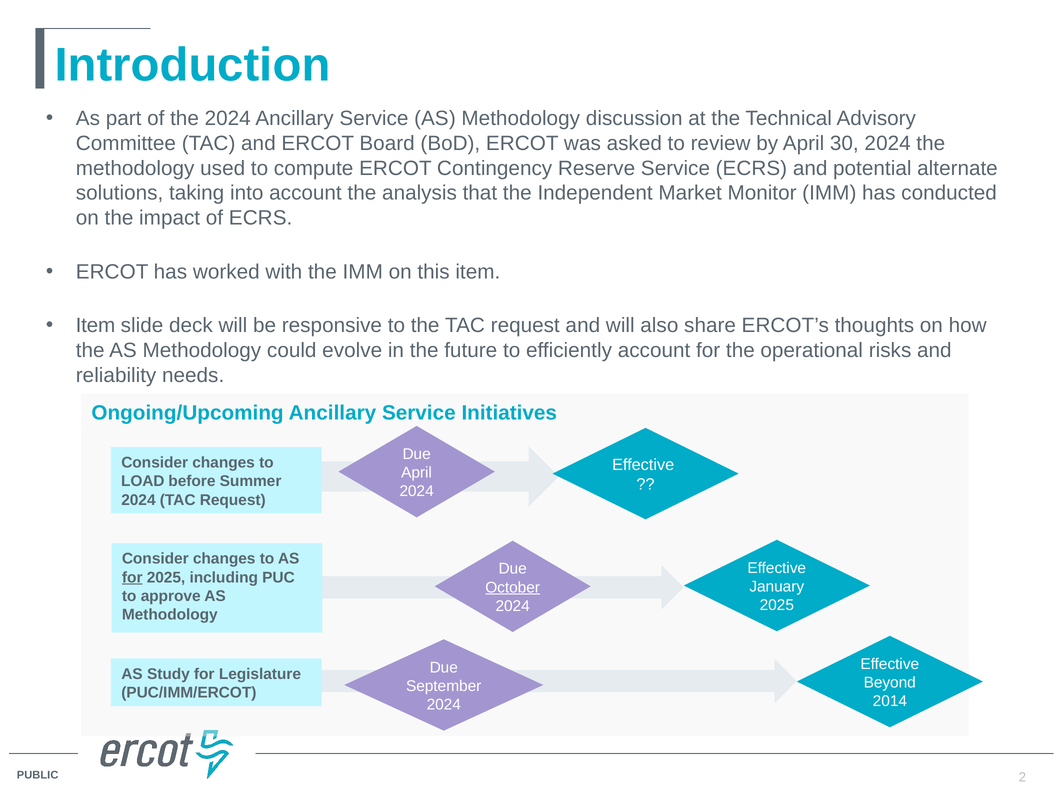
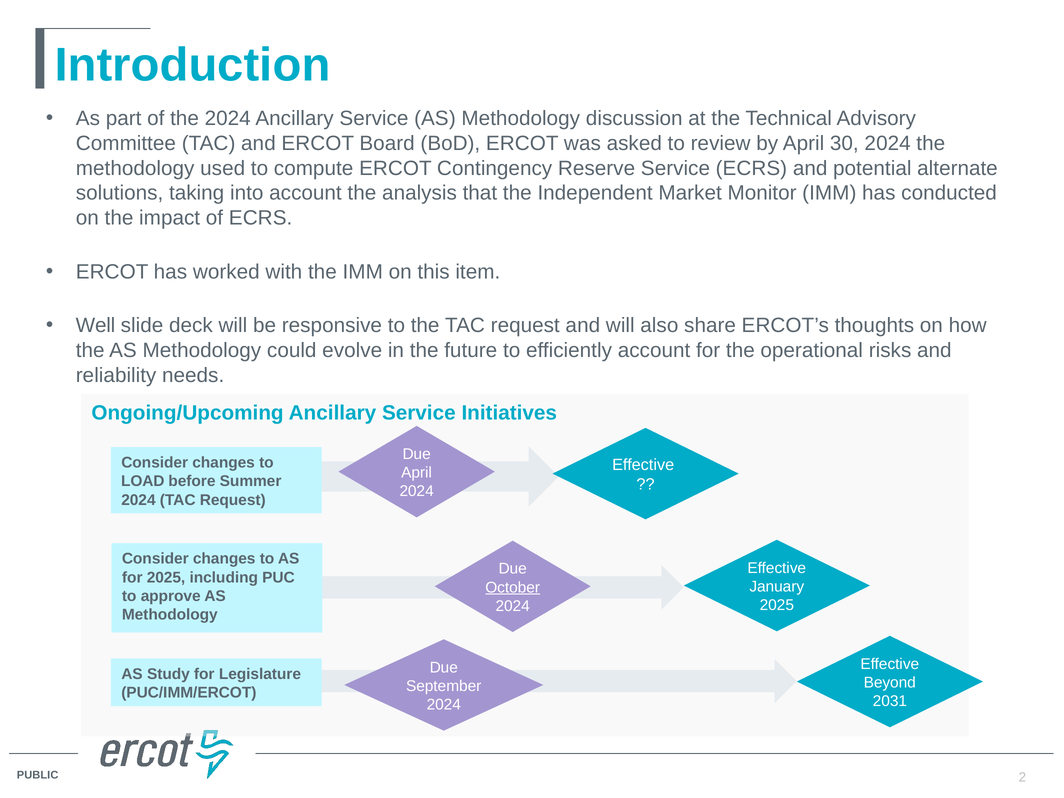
Item at (95, 326): Item -> Well
for at (132, 577) underline: present -> none
2014: 2014 -> 2031
